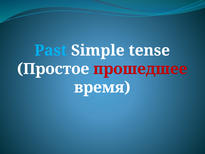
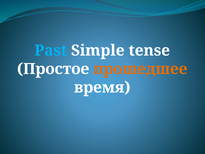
прошедшее colour: red -> orange
